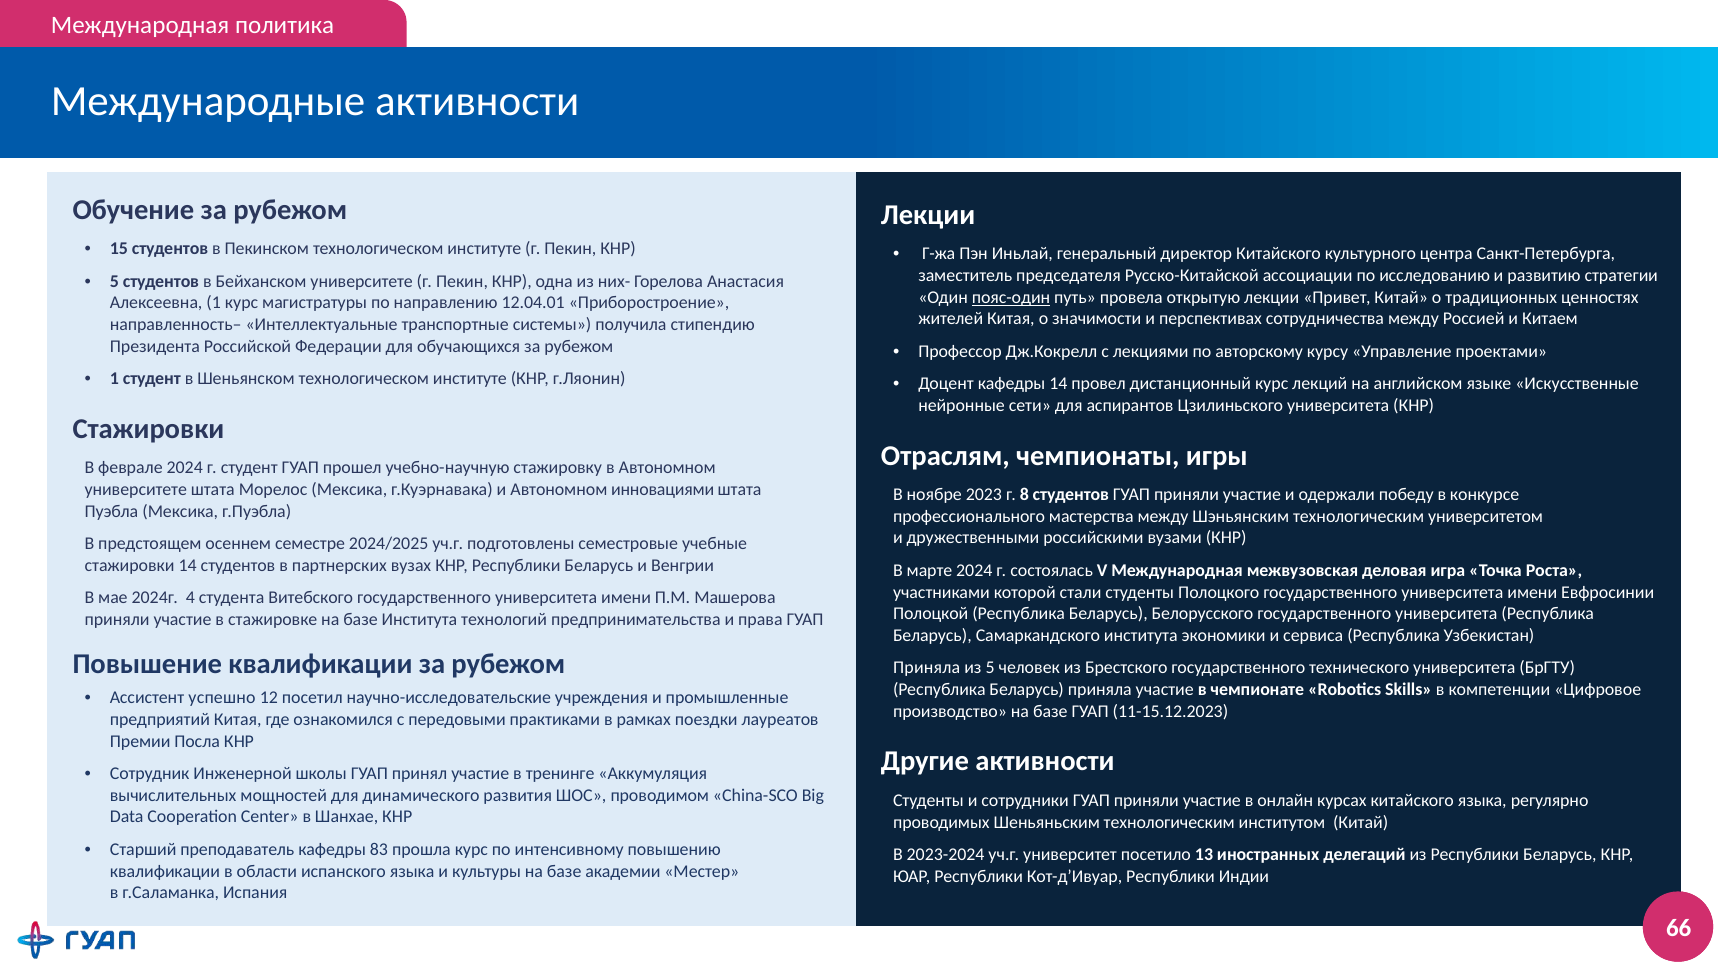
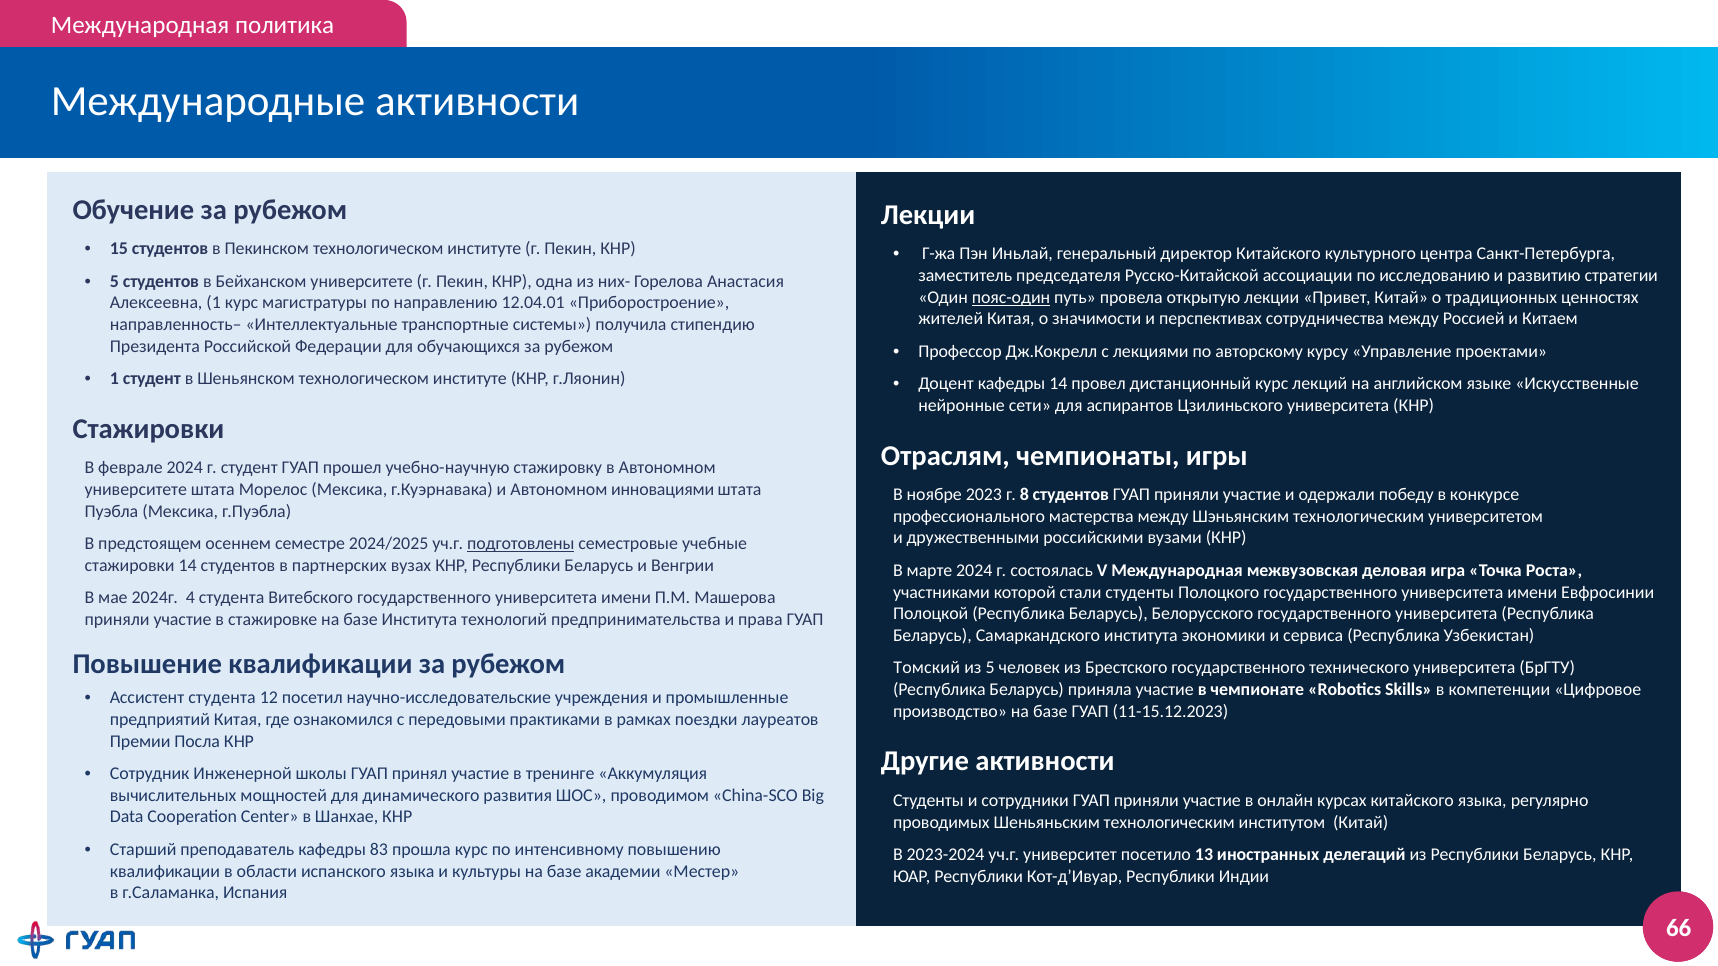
подготовлены underline: none -> present
Приняла at (927, 668): Приняла -> Томский
Ассистент успешно: успешно -> студента
